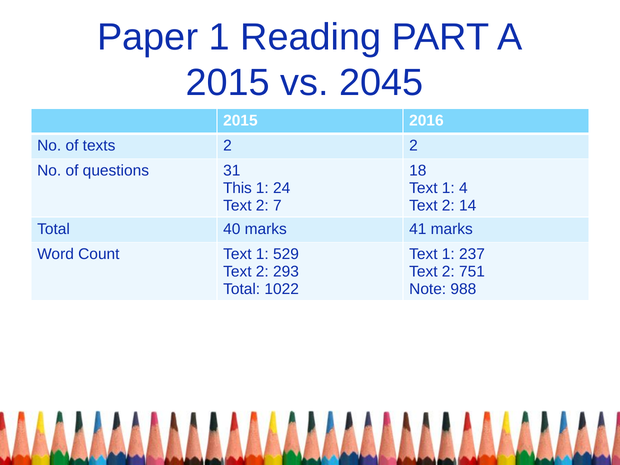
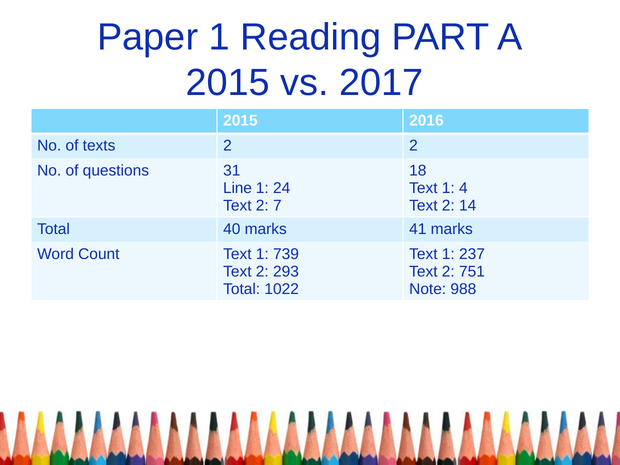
2045: 2045 -> 2017
This: This -> Line
529: 529 -> 739
